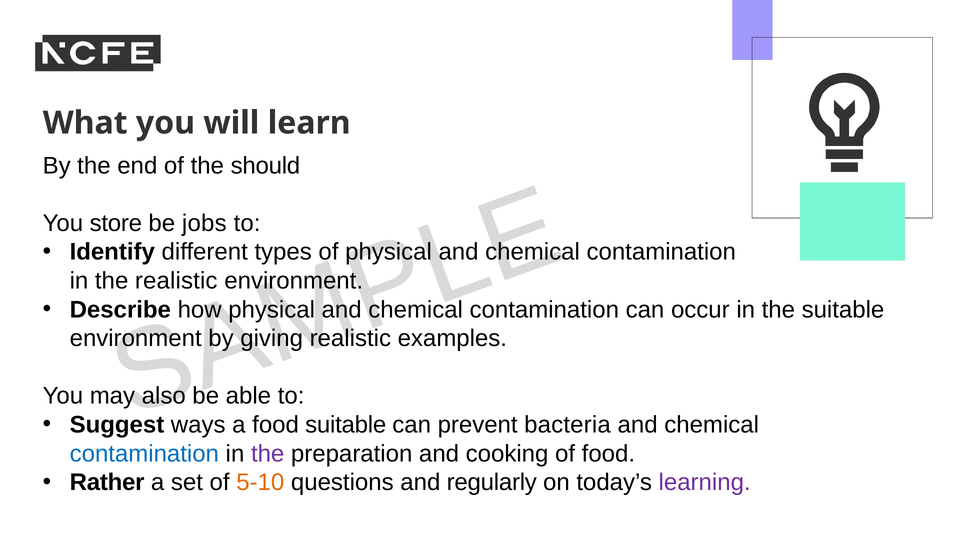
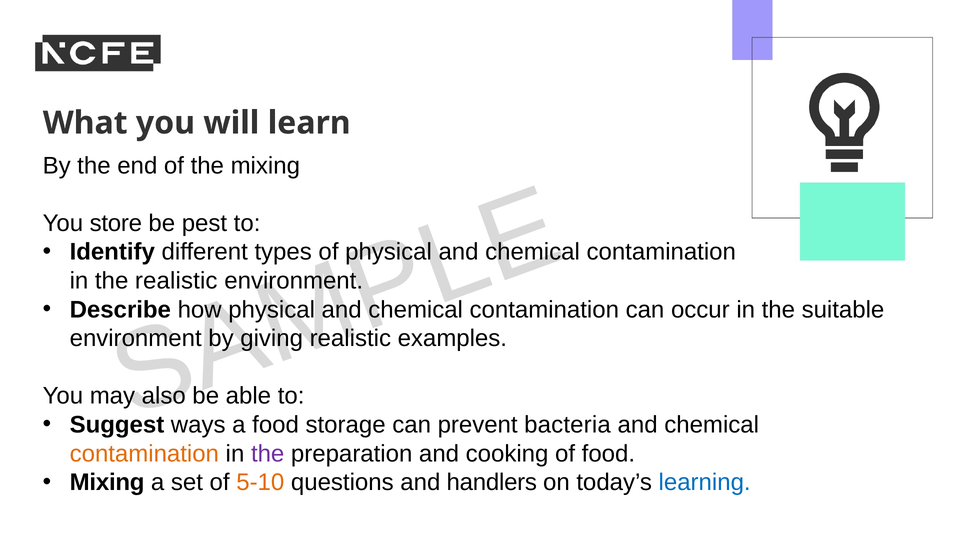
the should: should -> mixing
jobs: jobs -> pest
food suitable: suitable -> storage
contamination at (144, 454) colour: blue -> orange
Rather at (107, 482): Rather -> Mixing
regularly: regularly -> handlers
learning colour: purple -> blue
